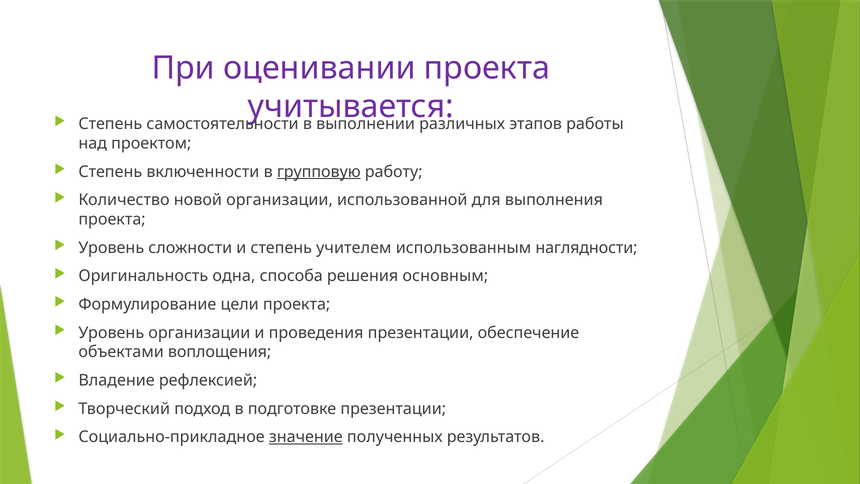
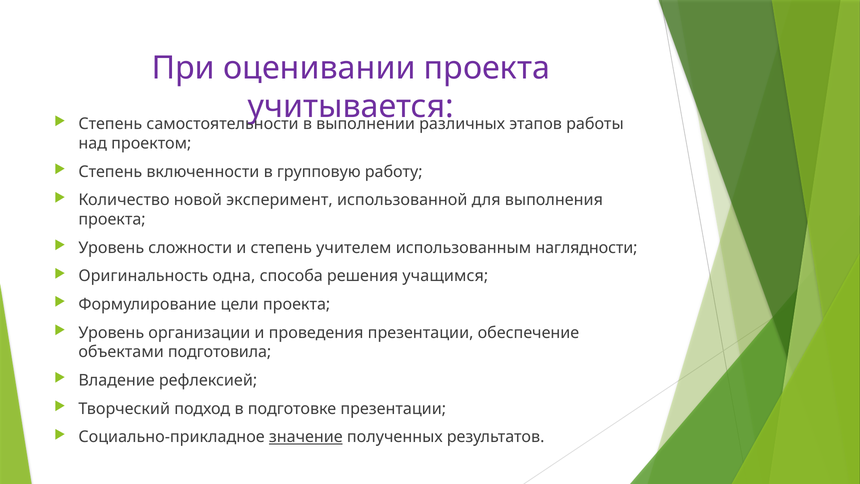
групповую underline: present -> none
новой организации: организации -> эксперимент
основным: основным -> учащимся
воплощения: воплощения -> подготовила
